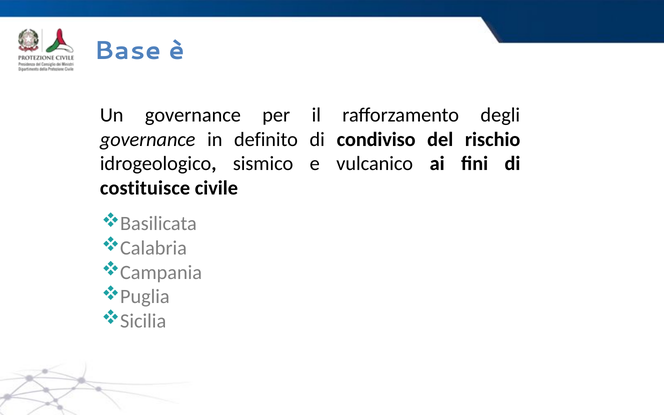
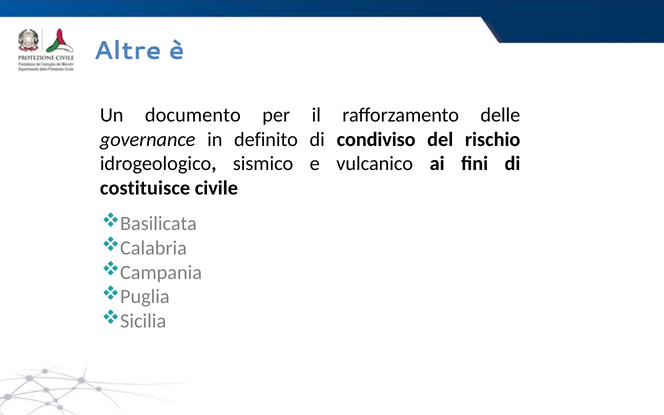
Base: Base -> Altre
Un governance: governance -> documento
degli: degli -> delle
